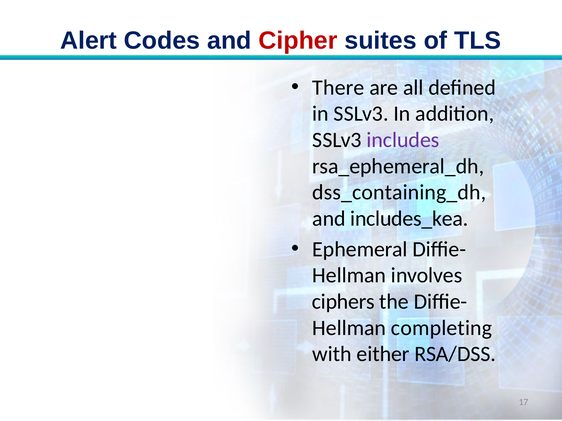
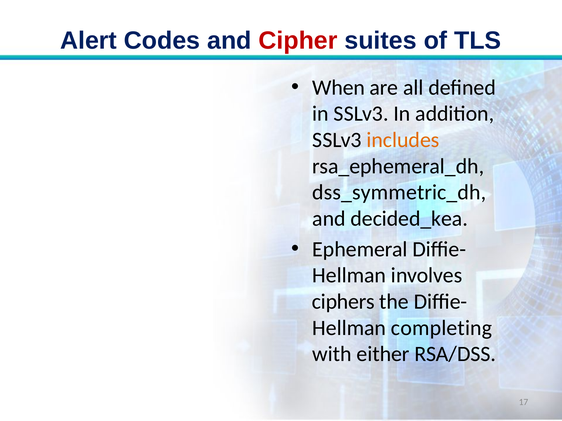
There: There -> When
includes colour: purple -> orange
dss_containing_dh: dss_containing_dh -> dss_symmetric_dh
includes_kea: includes_kea -> decided_kea
